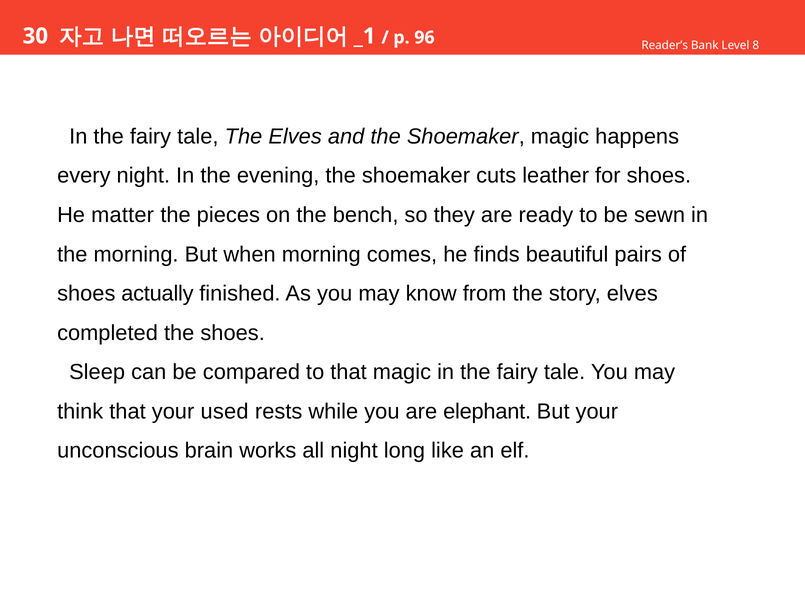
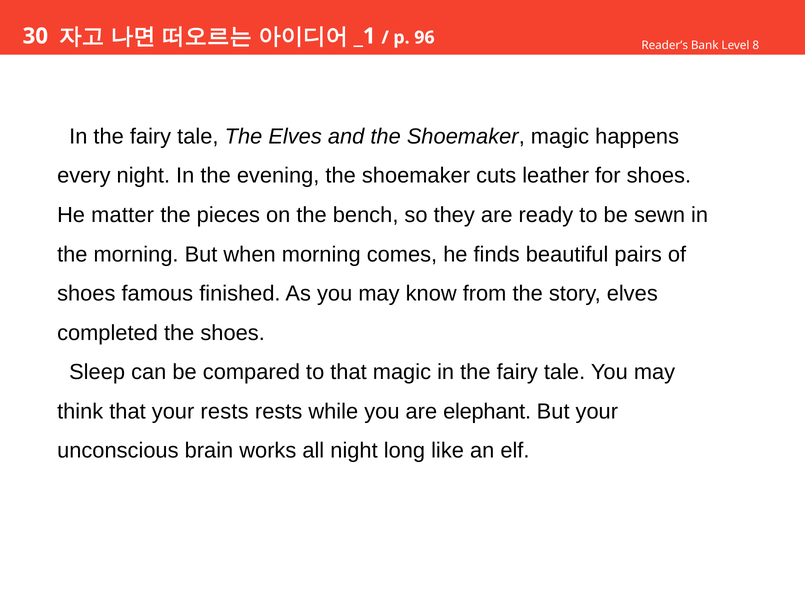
actually: actually -> famous
your used: used -> rests
